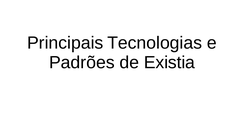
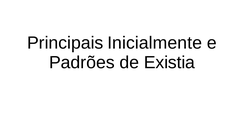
Tecnologias: Tecnologias -> Inicialmente
